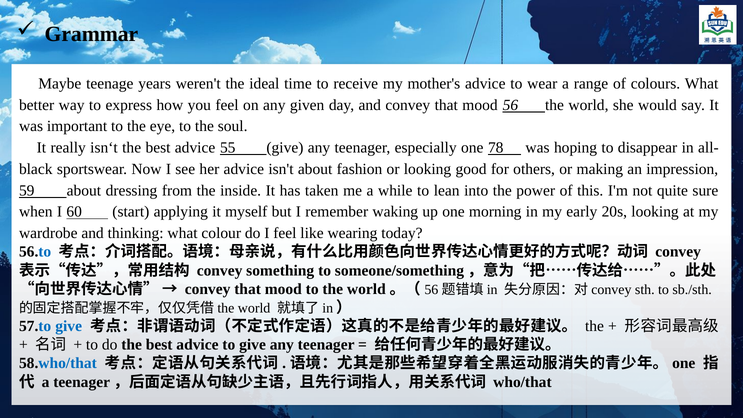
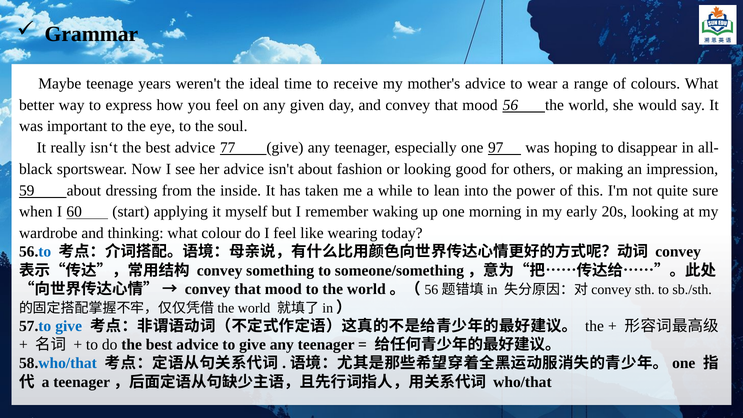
55: 55 -> 77
78: 78 -> 97
